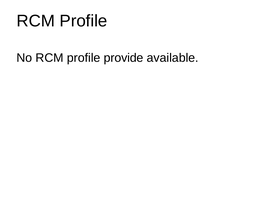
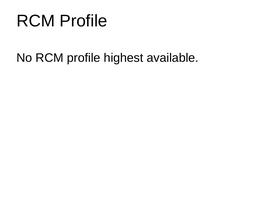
provide: provide -> highest
